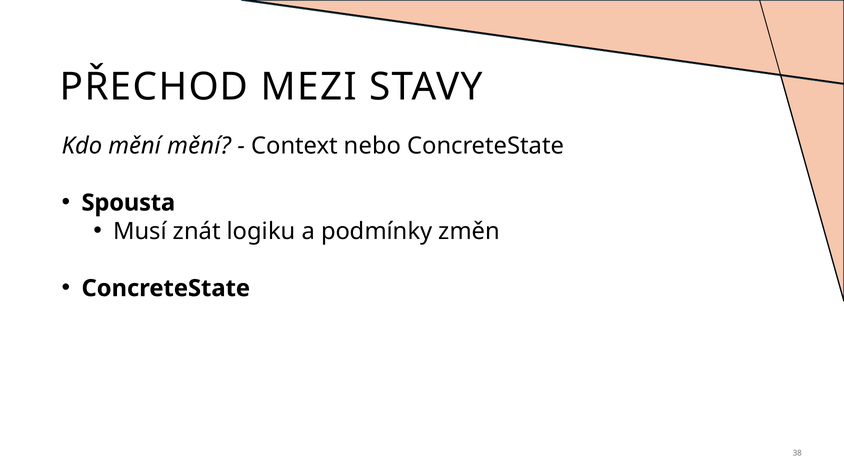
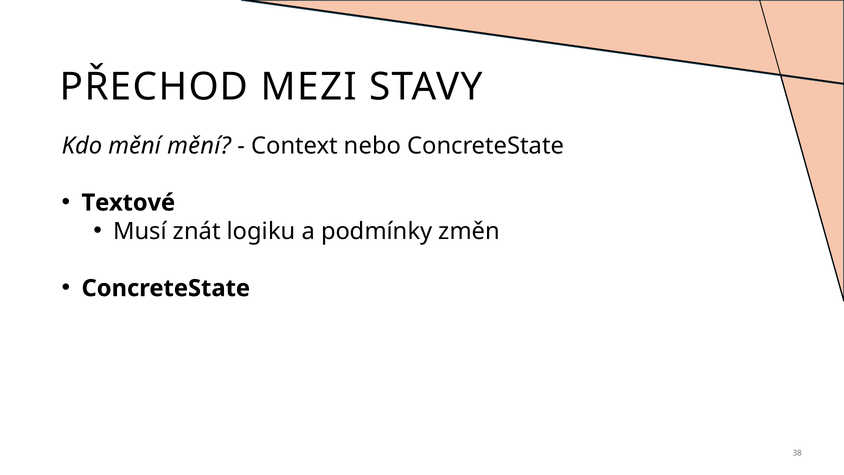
Spousta: Spousta -> Textové
